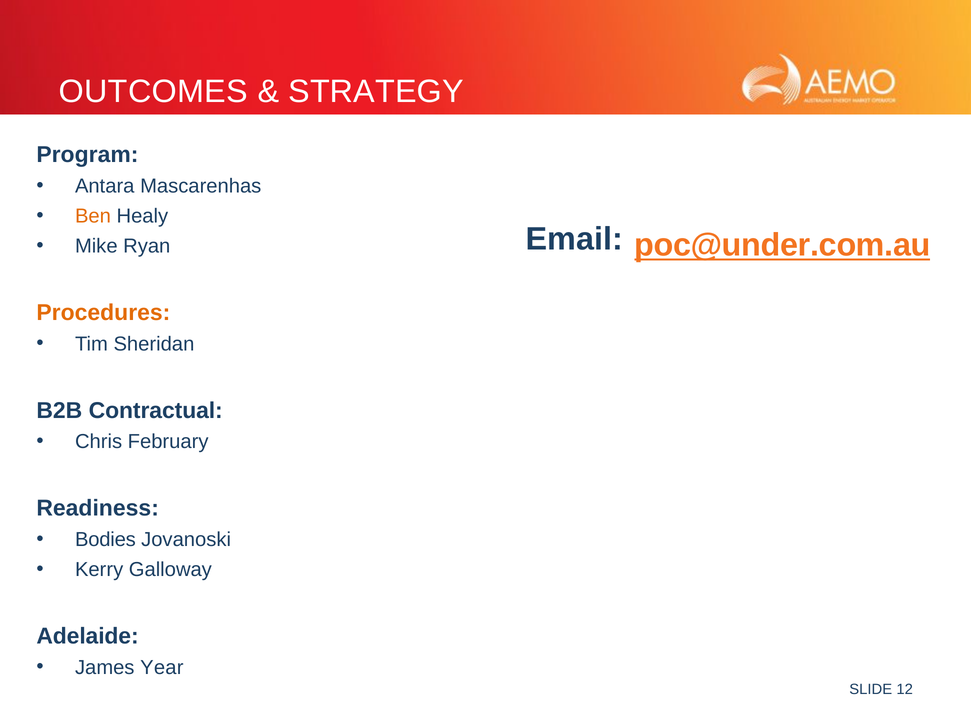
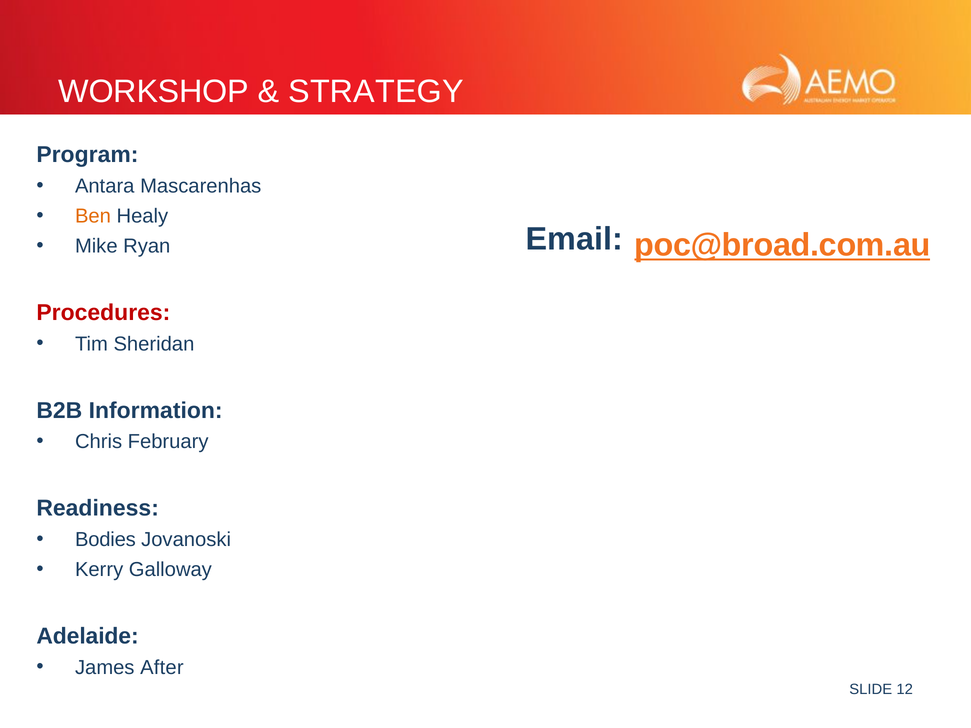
OUTCOMES: OUTCOMES -> WORKSHOP
poc@under.com.au: poc@under.com.au -> poc@broad.com.au
Procedures colour: orange -> red
Contractual: Contractual -> Information
Year: Year -> After
